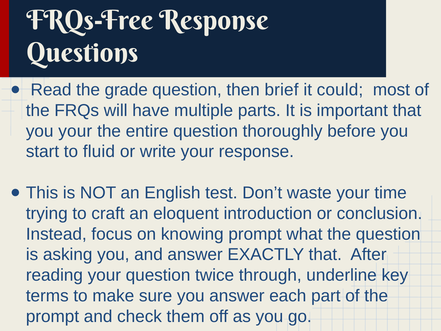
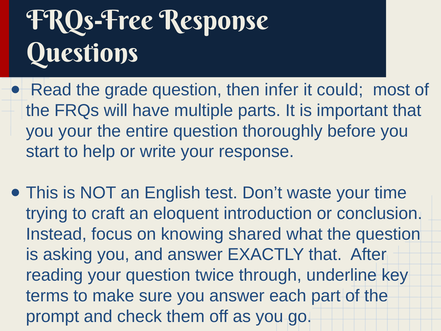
brief: brief -> infer
fluid: fluid -> help
knowing prompt: prompt -> shared
